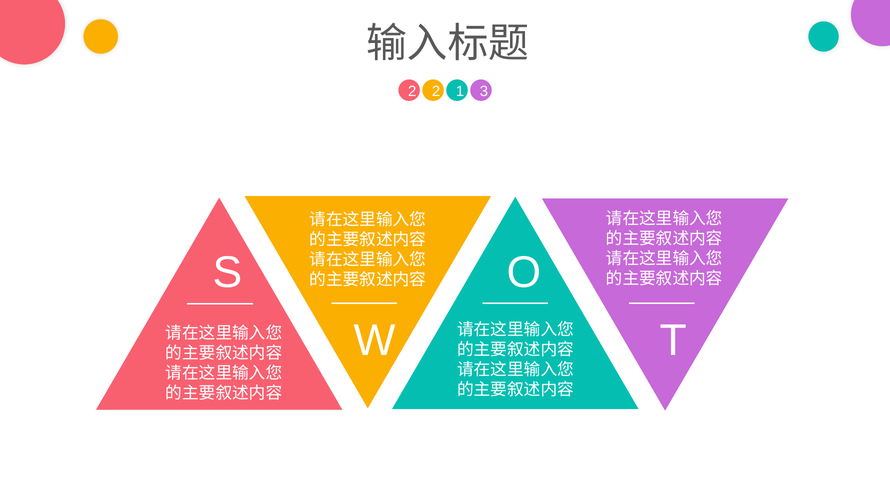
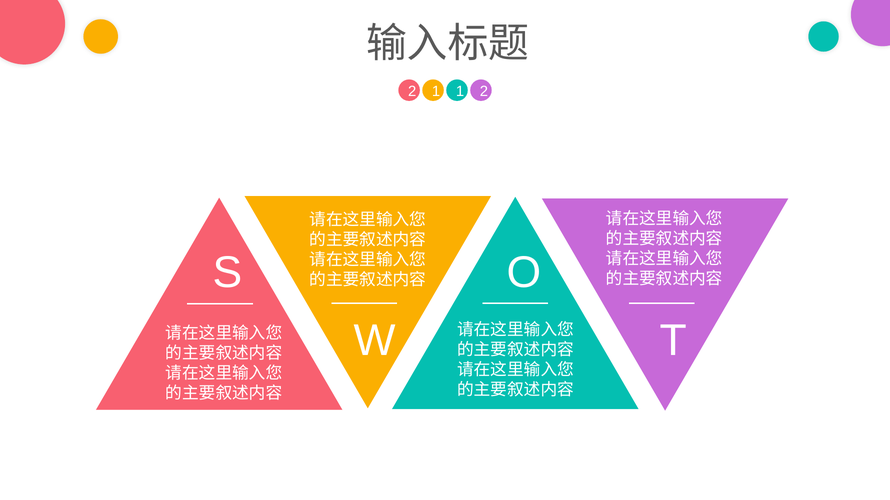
2 2: 2 -> 1
1 3: 3 -> 2
